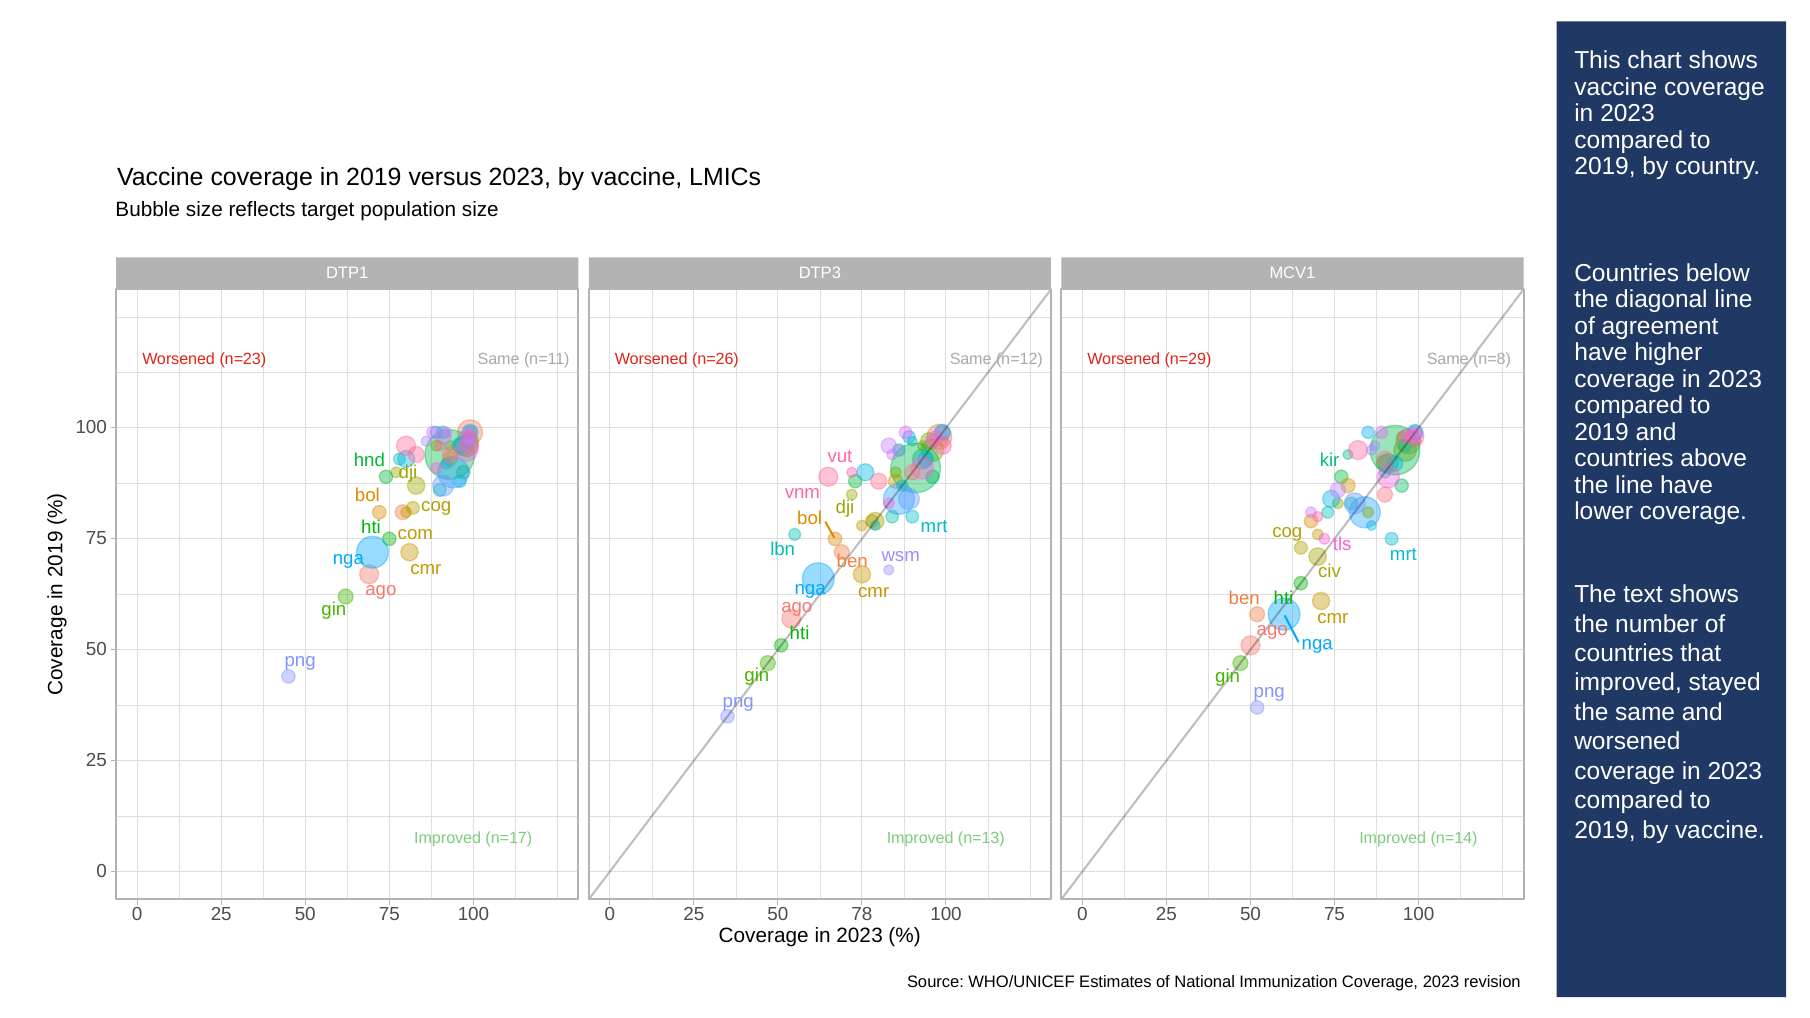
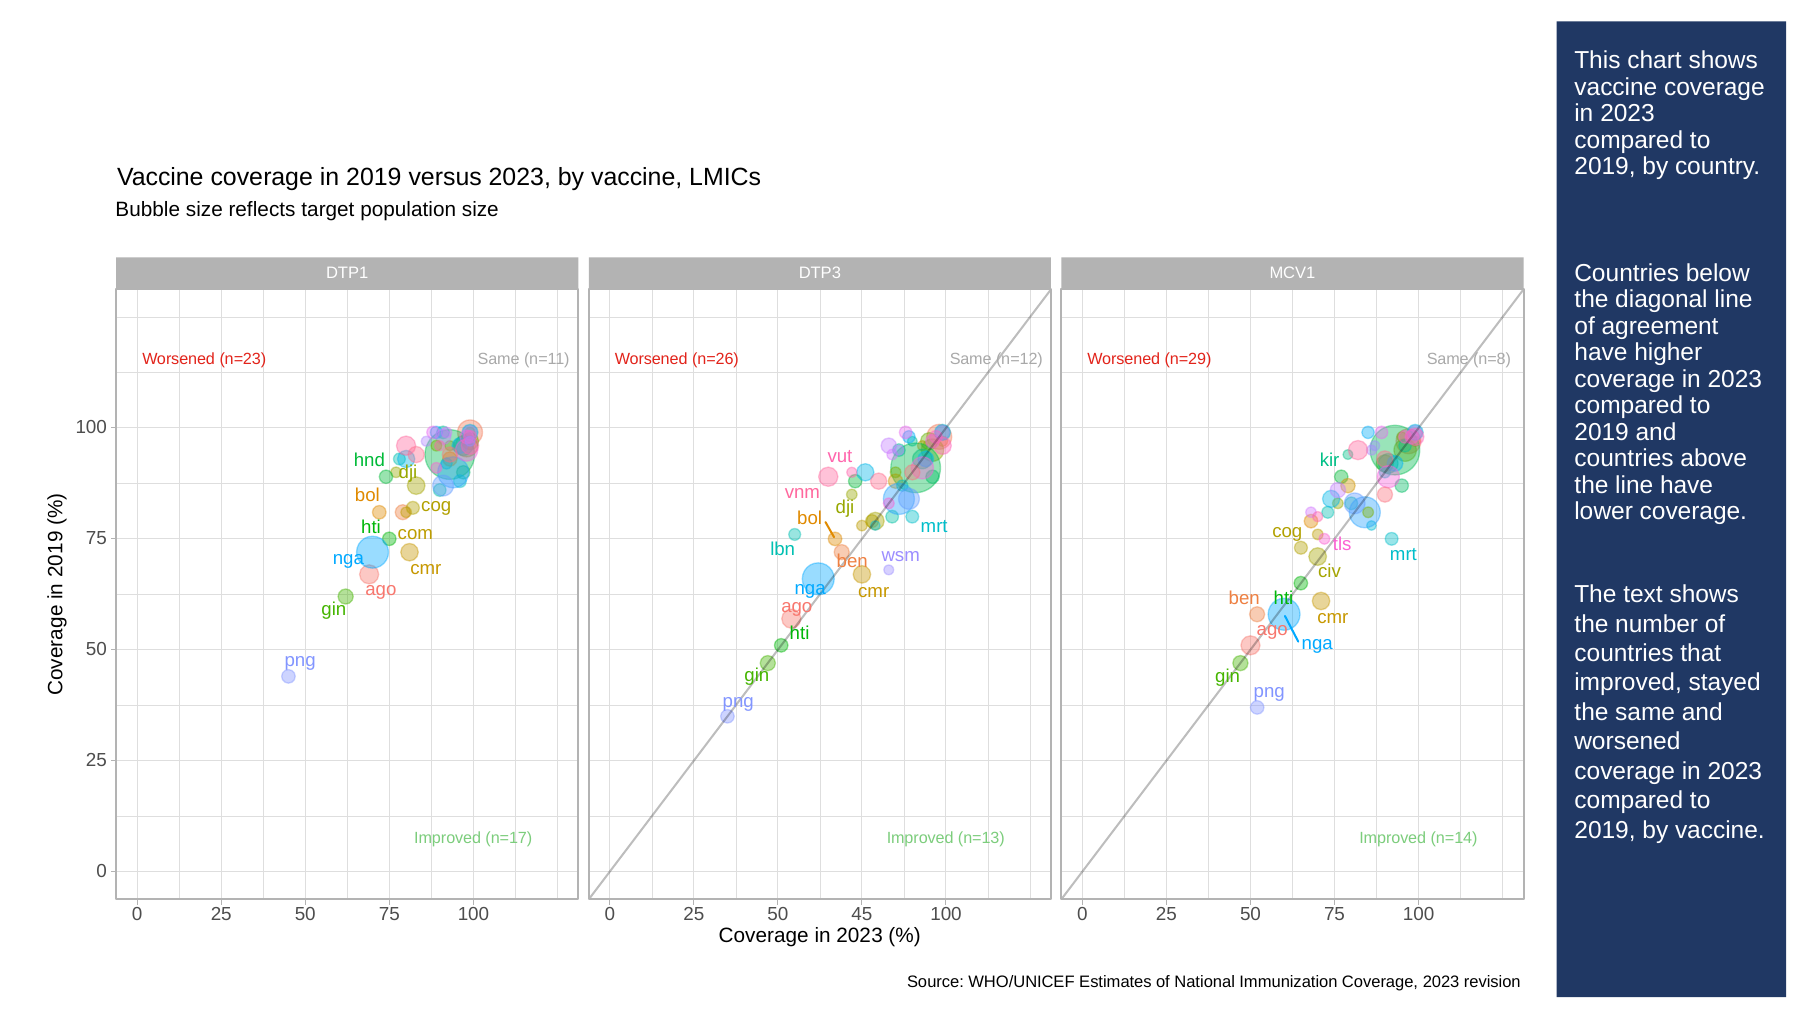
78: 78 -> 45
